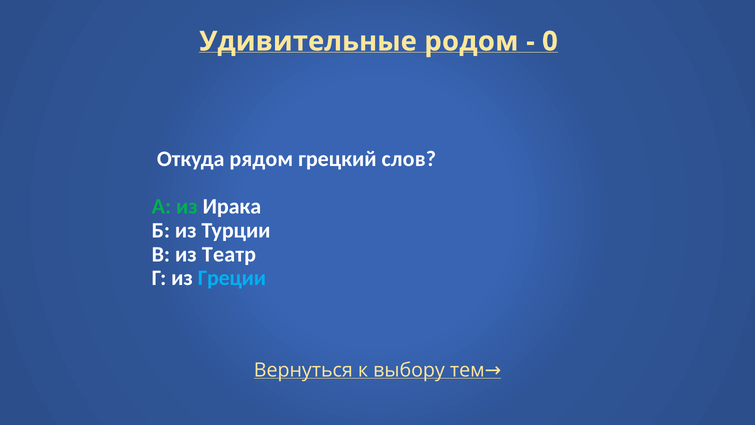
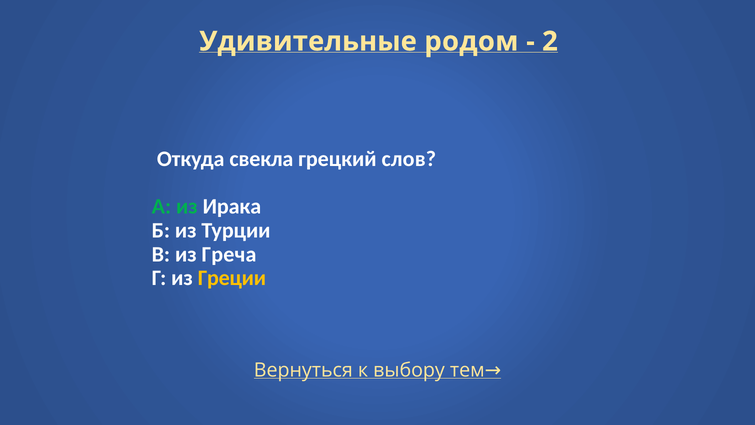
0: 0 -> 2
рядом: рядом -> свекла
Театр: Театр -> Греча
Греции colour: light blue -> yellow
